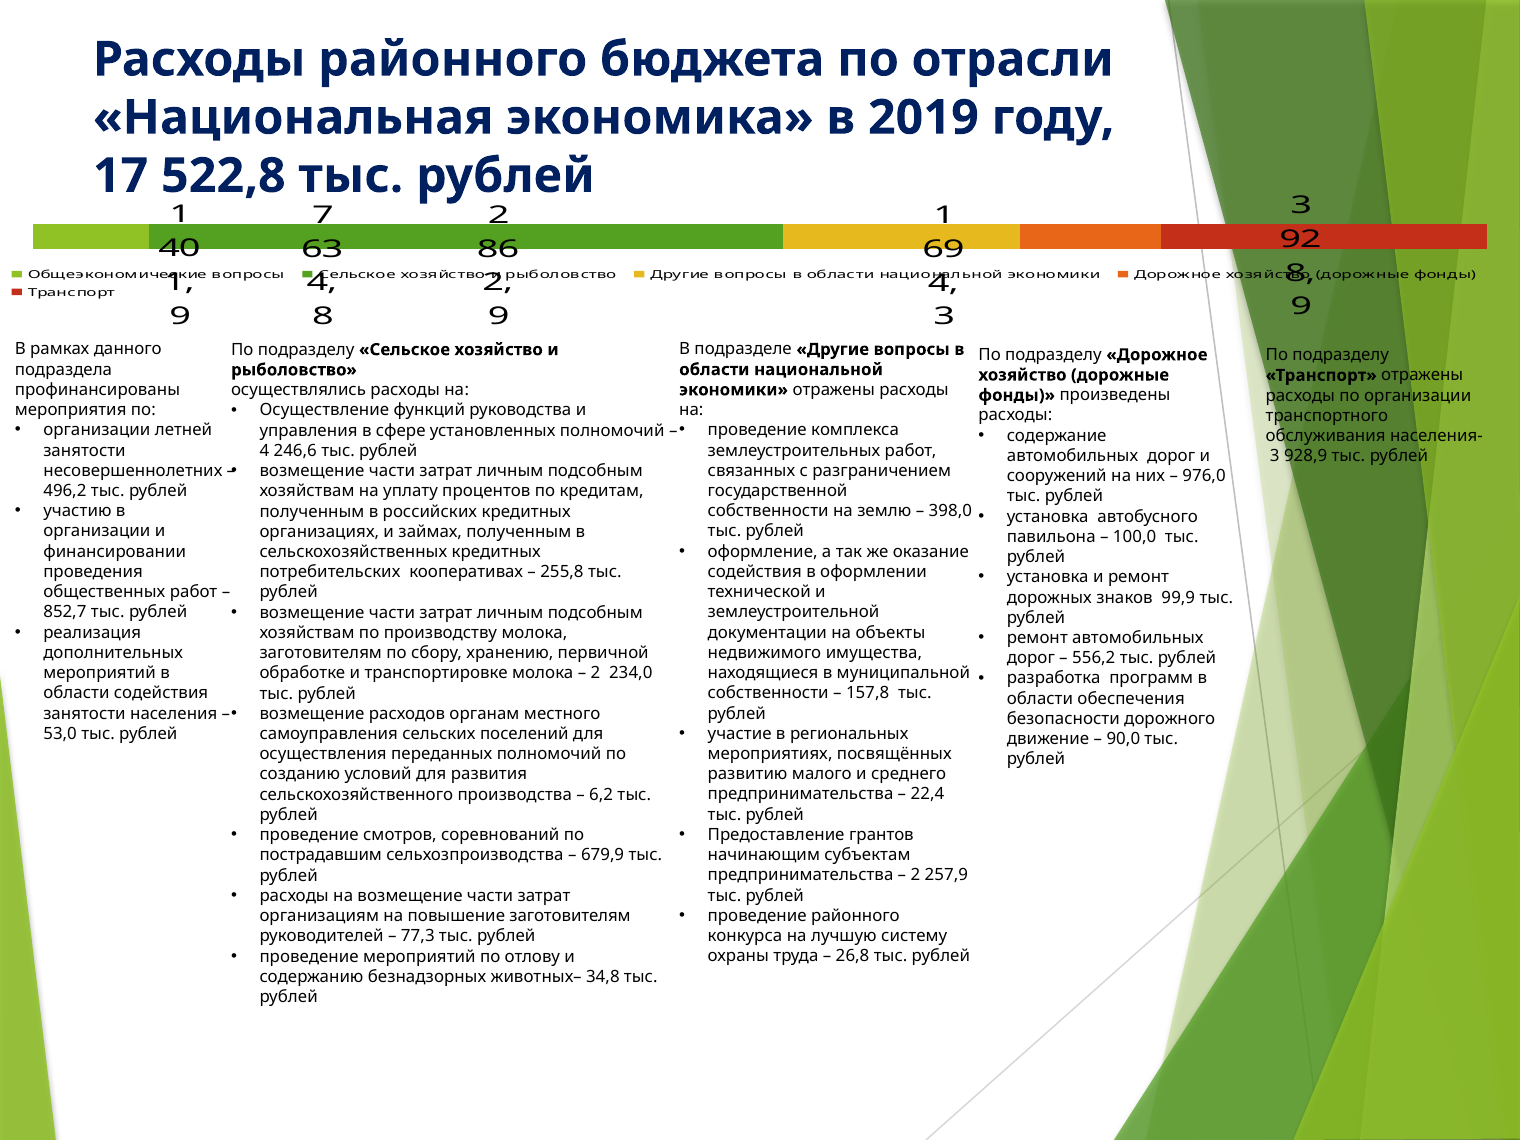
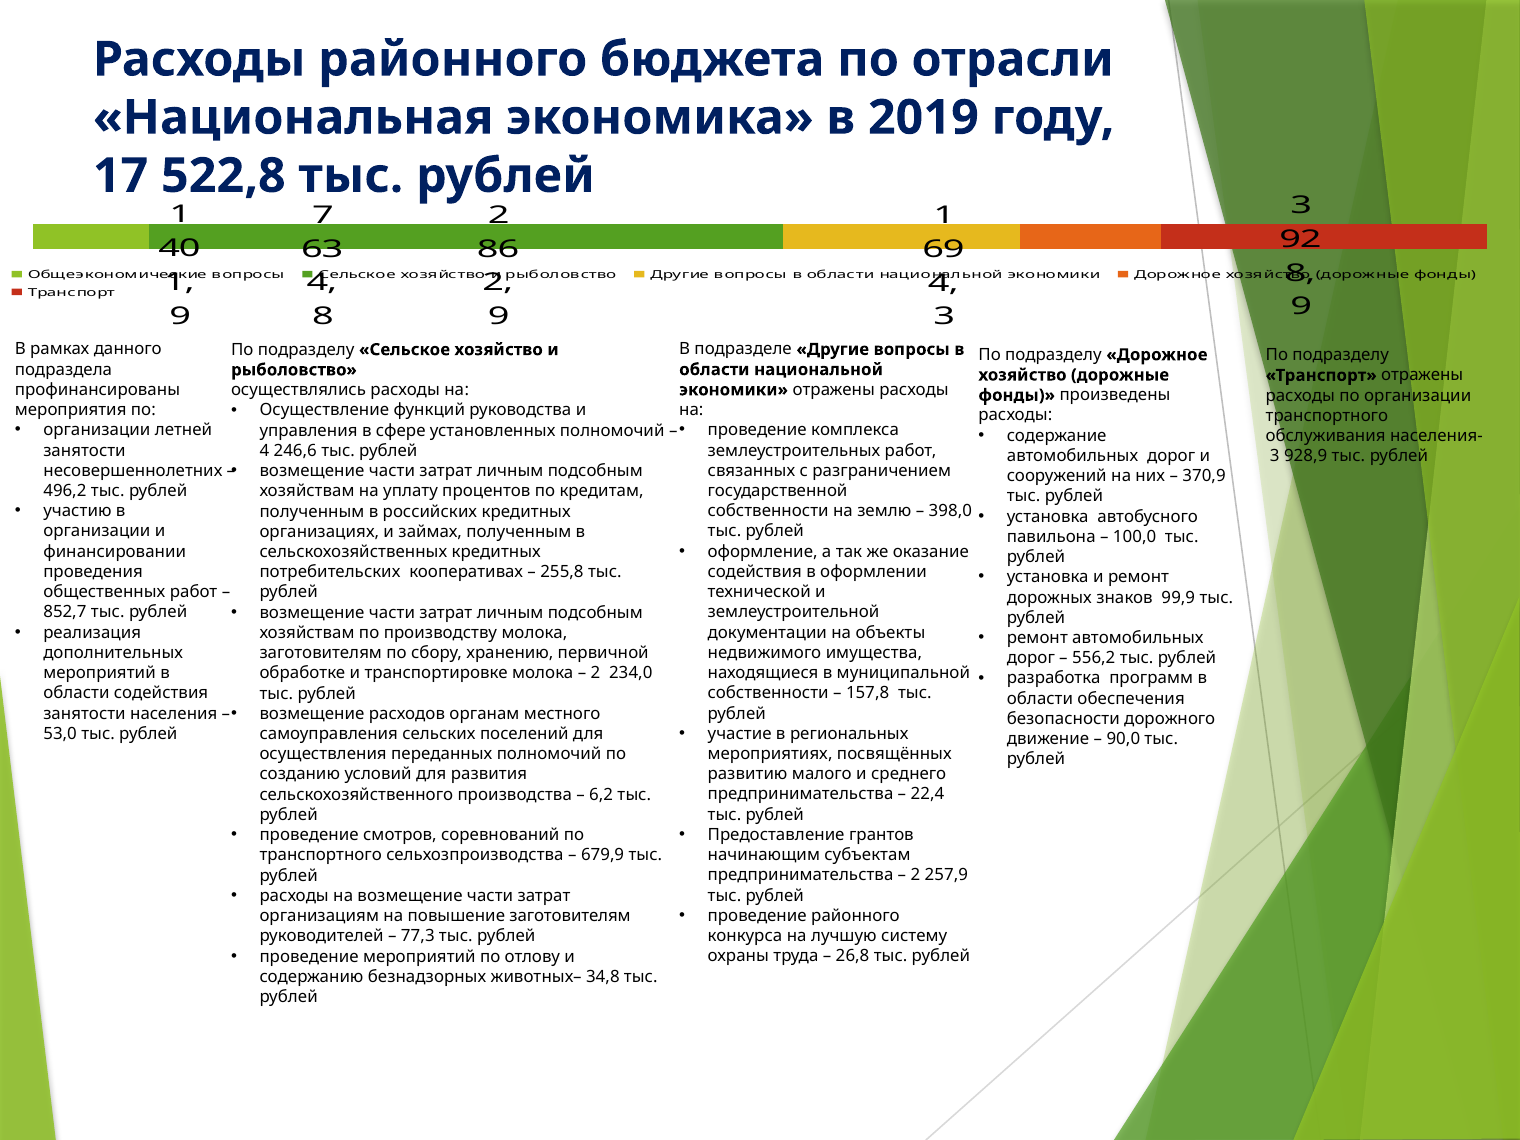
976,0: 976,0 -> 370,9
пострадавшим at (321, 855): пострадавшим -> транспортного
